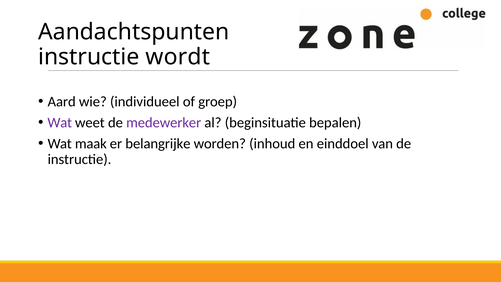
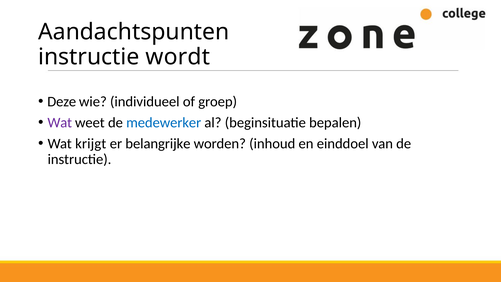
Aard: Aard -> Deze
medewerker colour: purple -> blue
maak: maak -> krijgt
